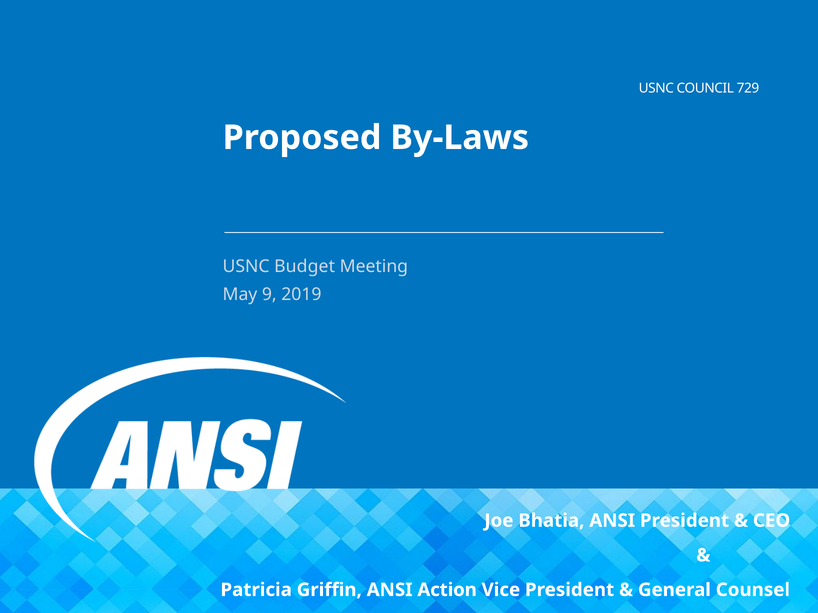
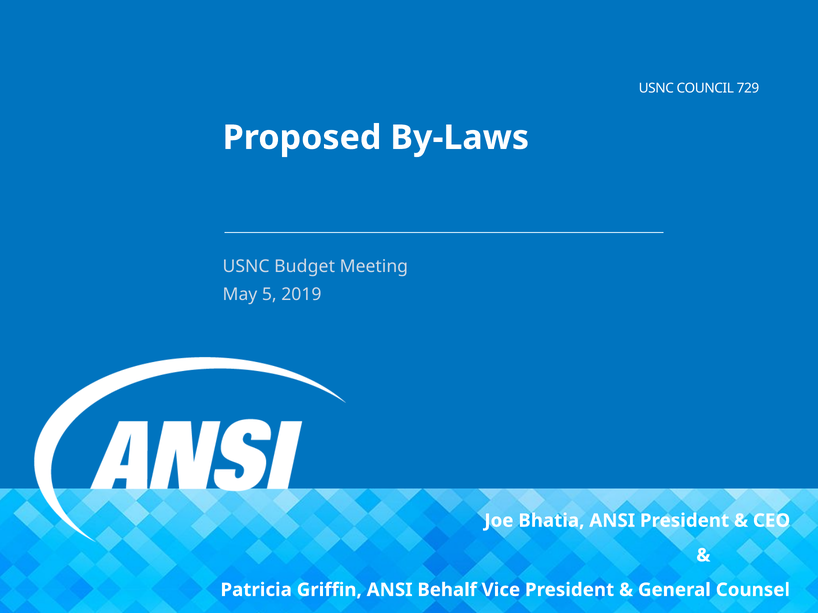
9: 9 -> 5
Action: Action -> Behalf
